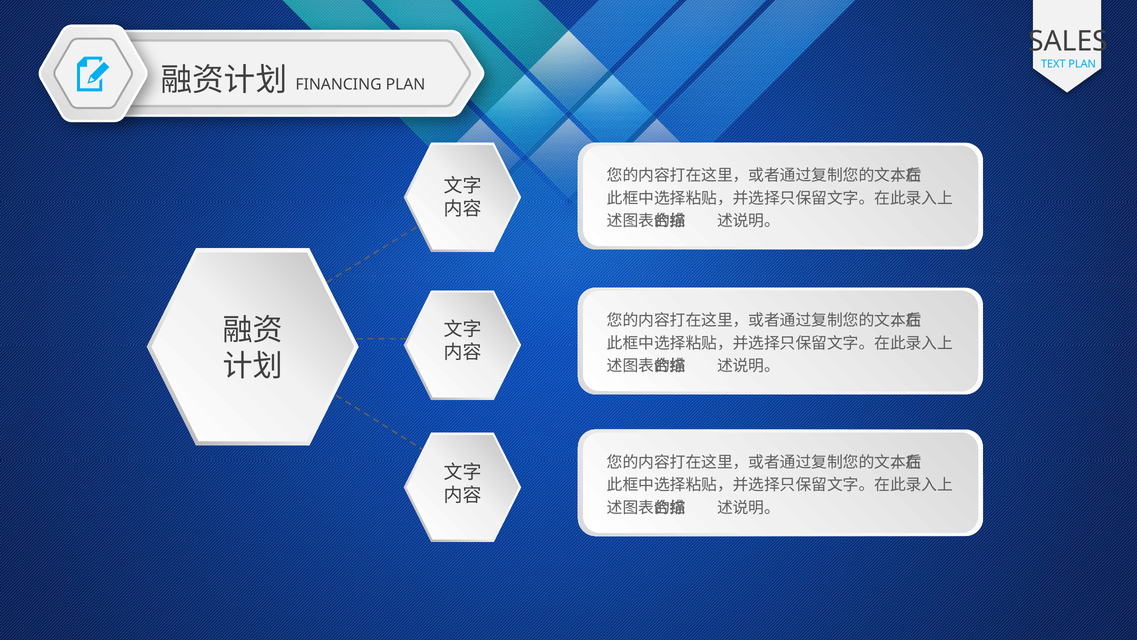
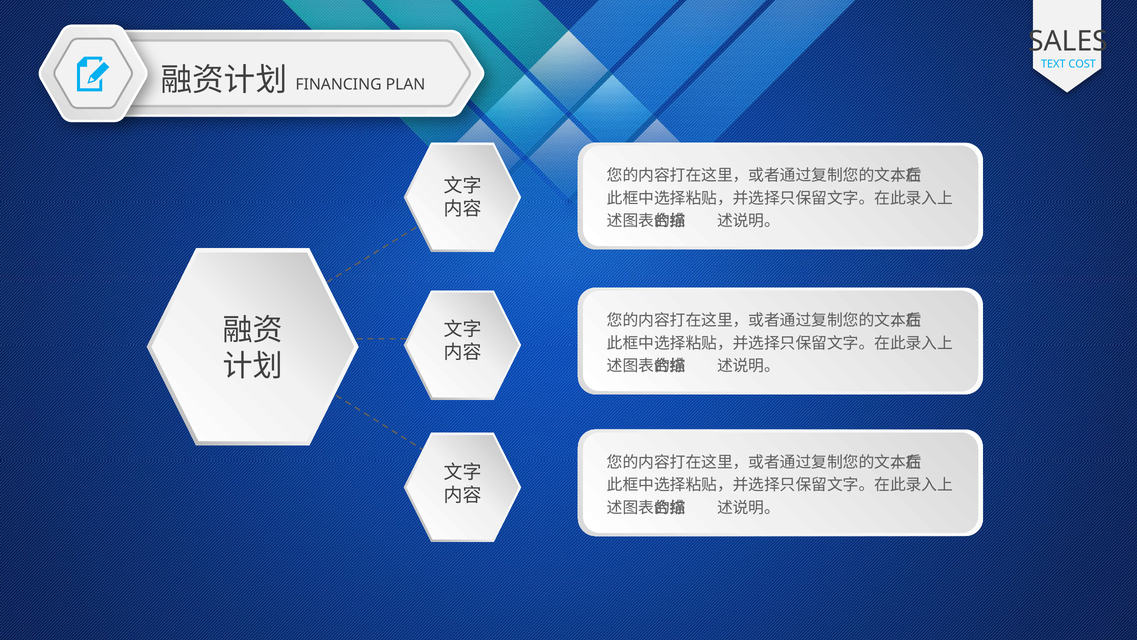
TEXT PLAN: PLAN -> COST
